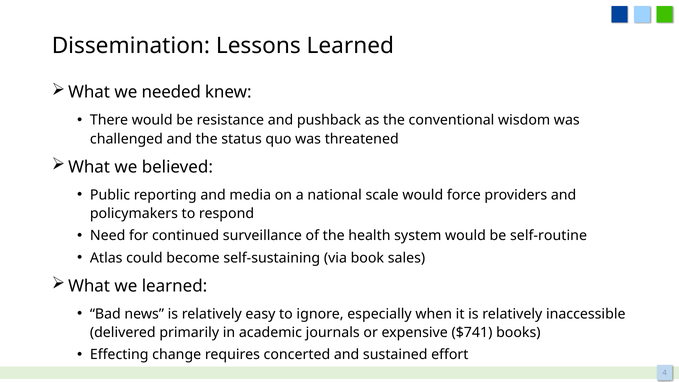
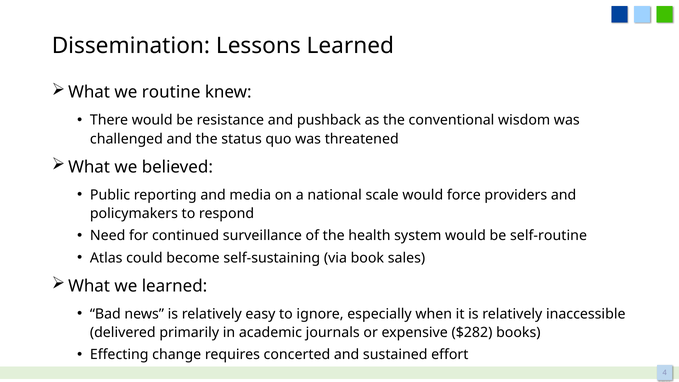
needed: needed -> routine
$741: $741 -> $282
